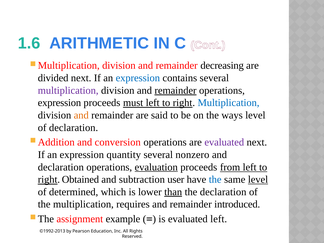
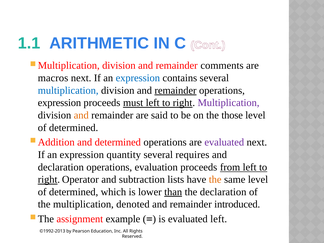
1.6: 1.6 -> 1.1
decreasing: decreasing -> comments
divided: divided -> macros
multiplication at (68, 90) colour: purple -> blue
Multiplication at (229, 103) colour: blue -> purple
ways: ways -> those
declaration at (74, 128): declaration -> determined
and conversion: conversion -> determined
nonzero: nonzero -> requires
evaluation underline: present -> none
Obtained: Obtained -> Operator
user: user -> lists
the at (215, 180) colour: blue -> orange
level at (258, 180) underline: present -> none
requires: requires -> denoted
